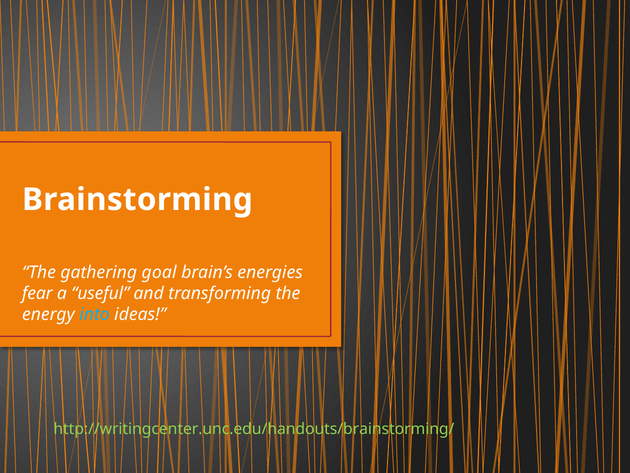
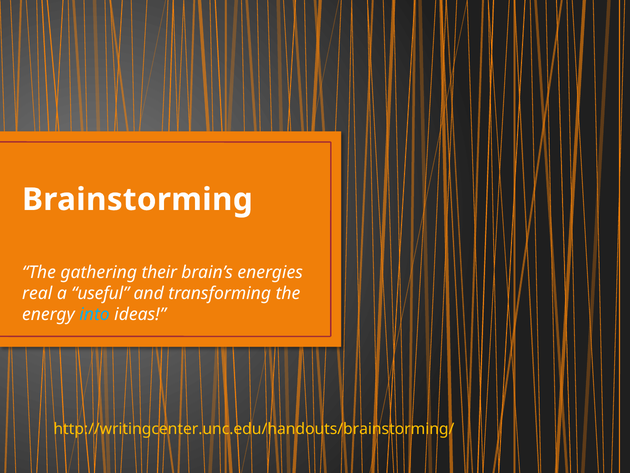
goal: goal -> their
fear: fear -> real
http://writingcenter.unc.edu/handouts/brainstorming/ colour: light green -> yellow
